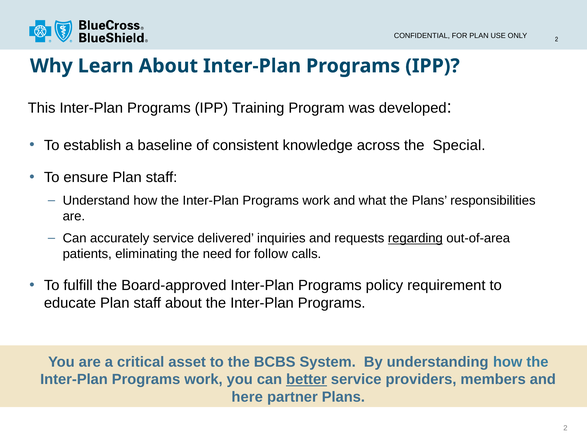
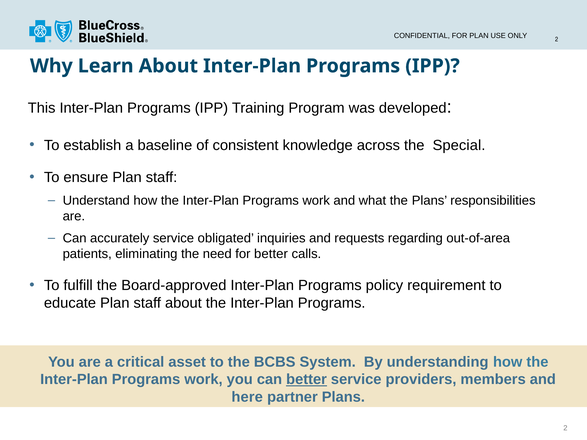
delivered: delivered -> obligated
regarding underline: present -> none
for follow: follow -> better
